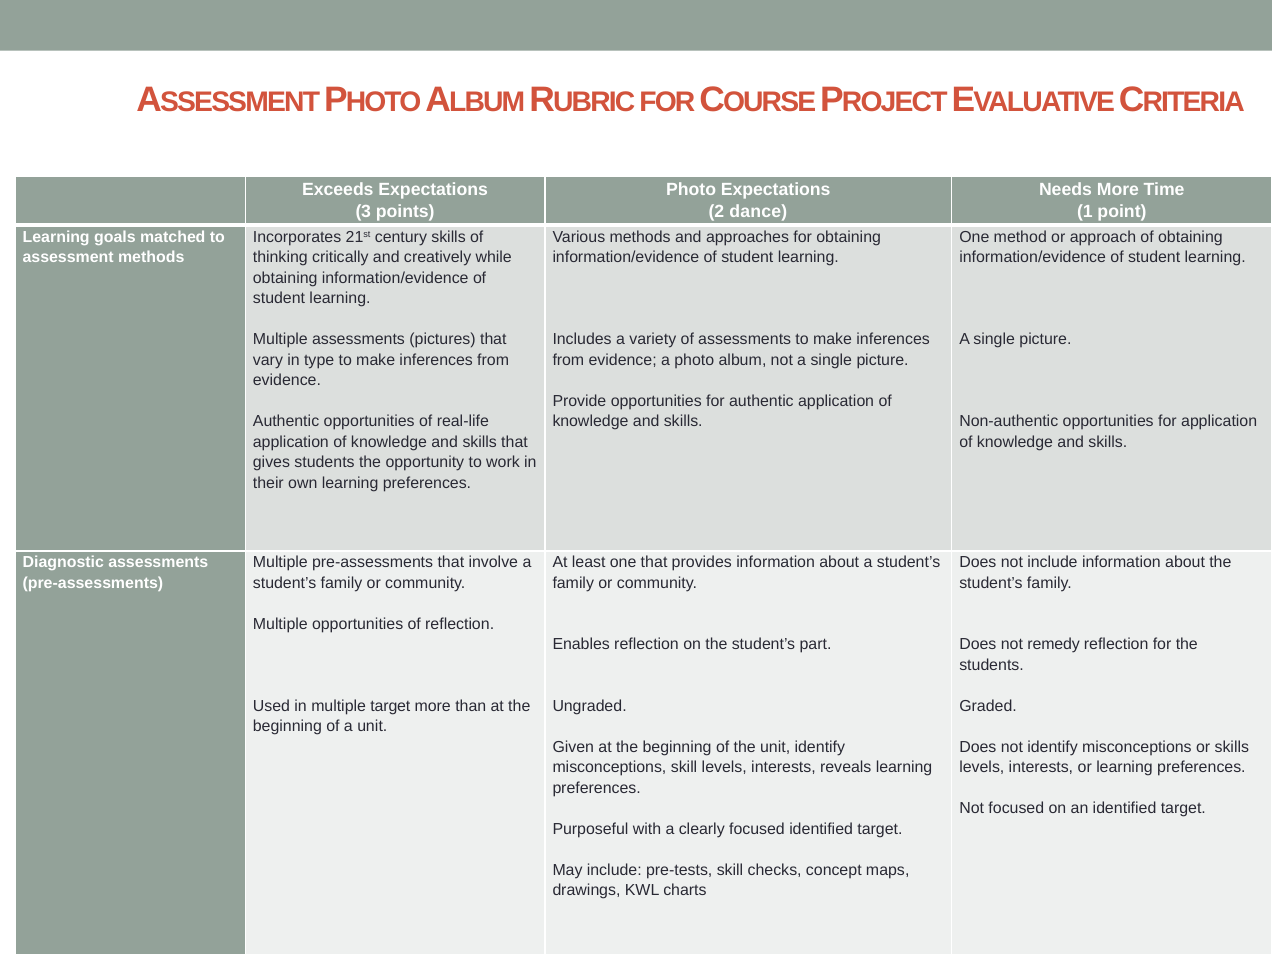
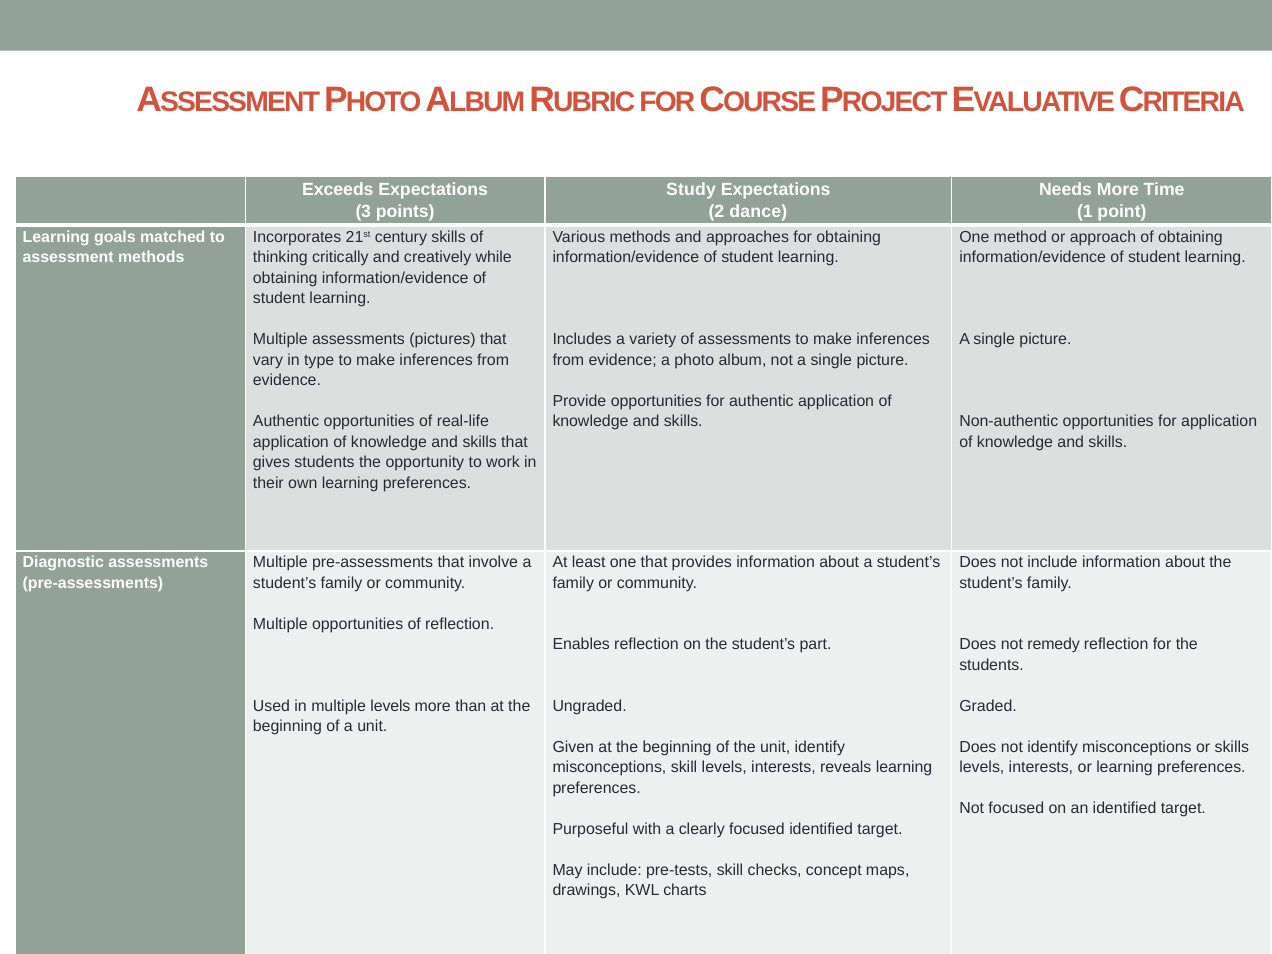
Photo at (691, 189): Photo -> Study
multiple target: target -> levels
